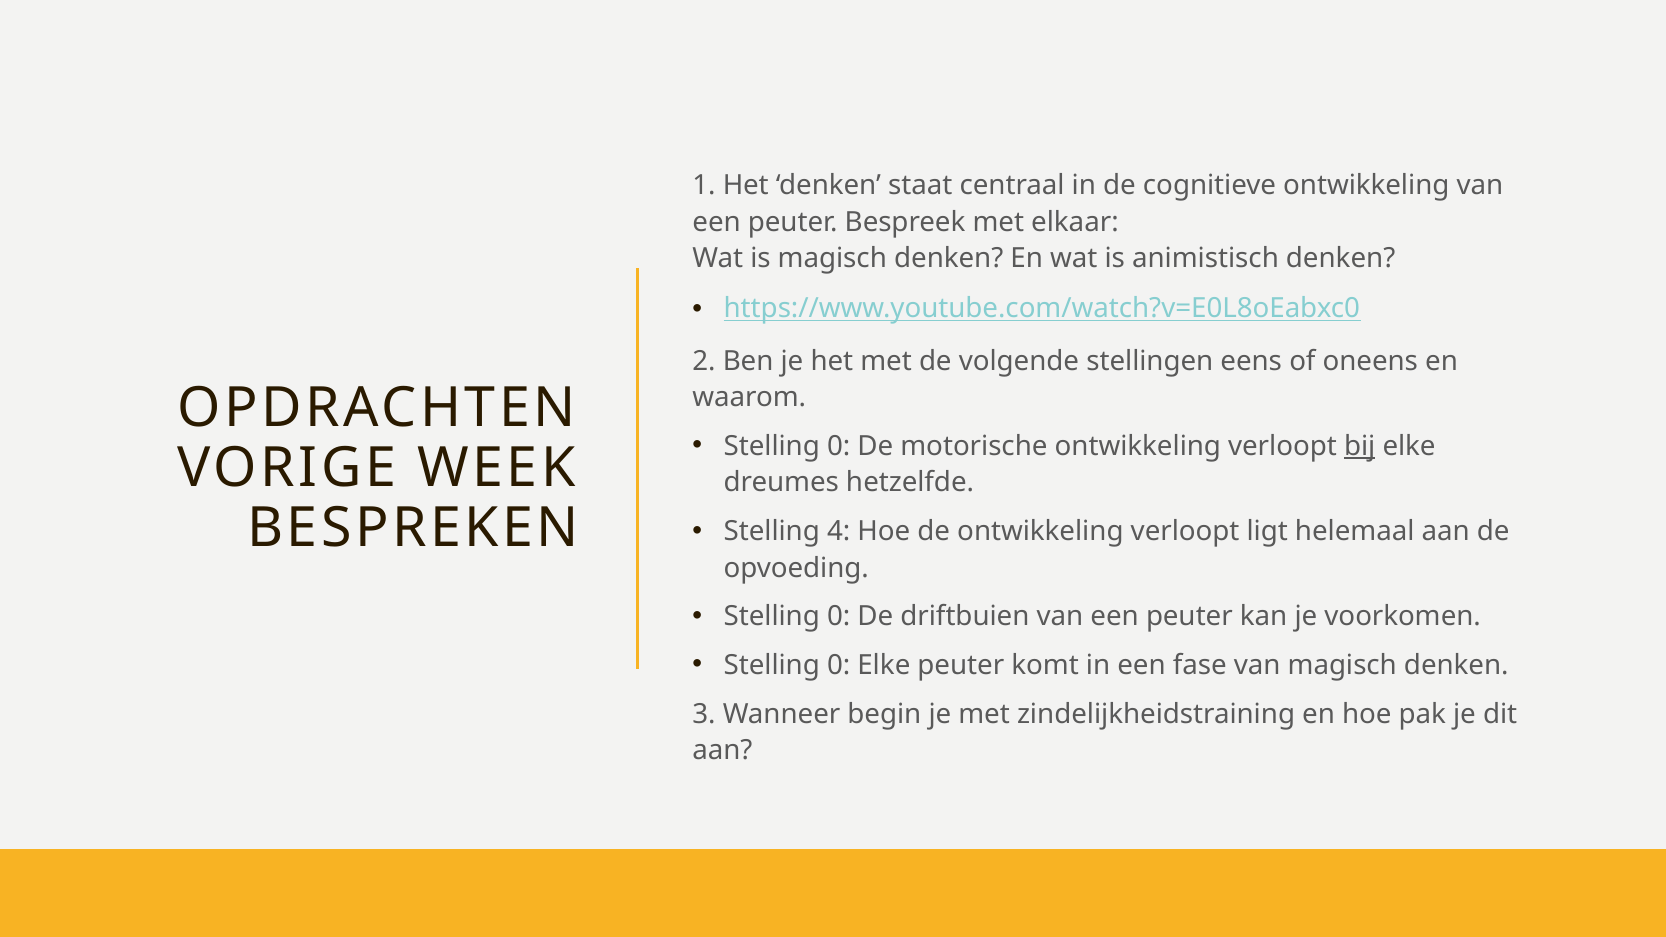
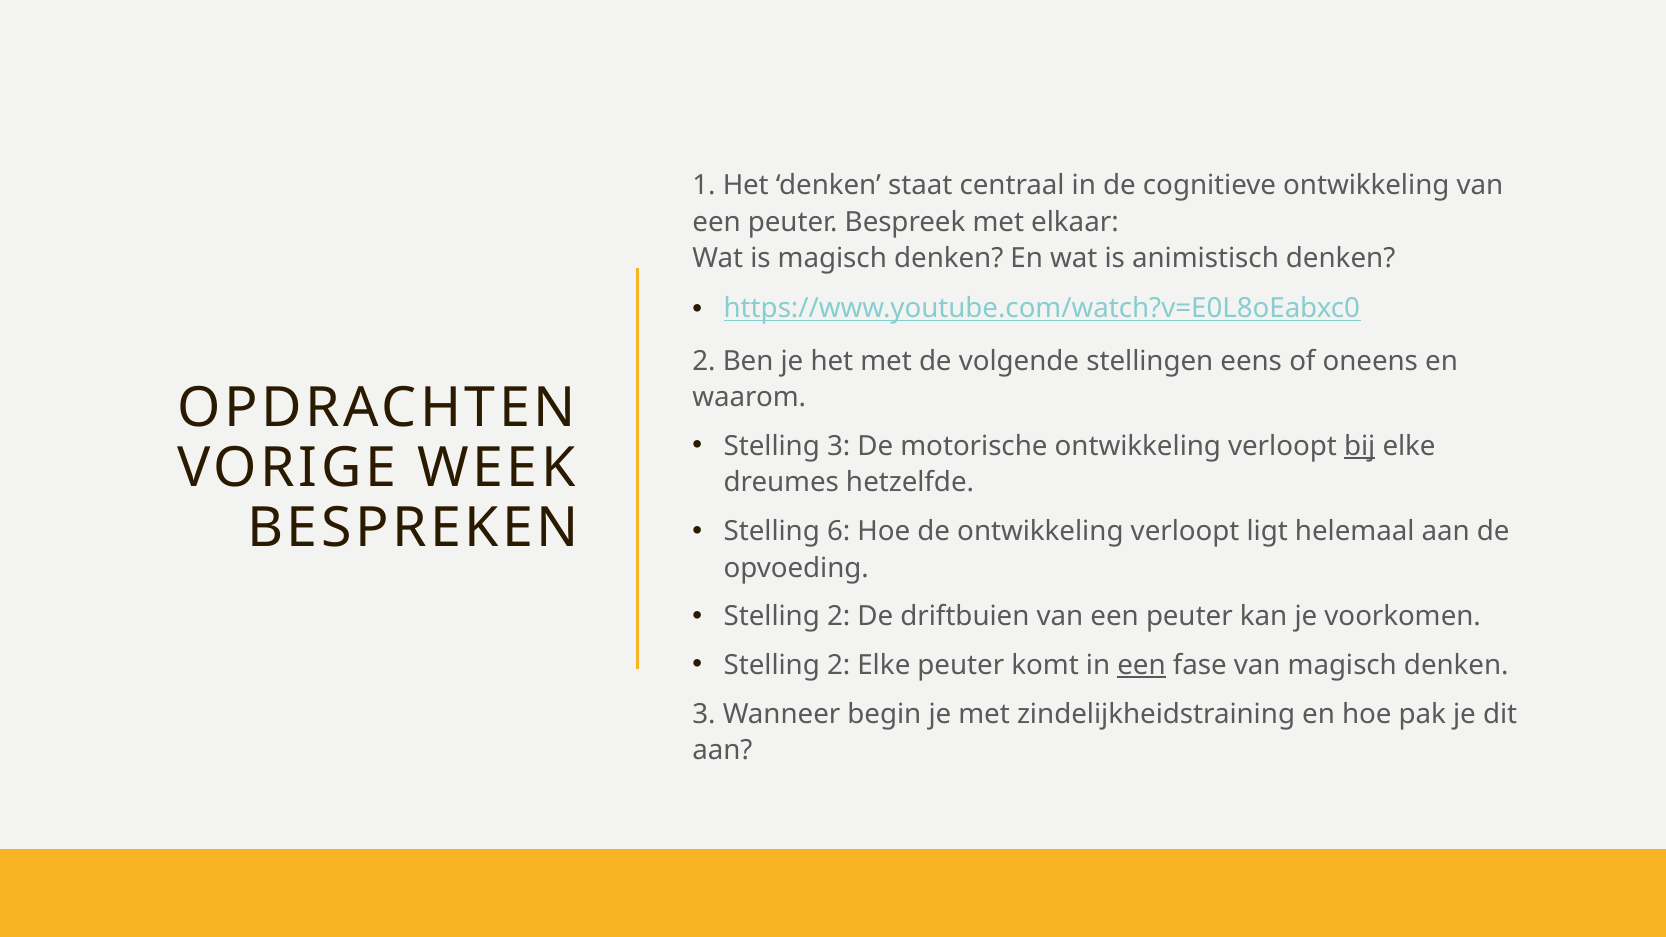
0 at (839, 446): 0 -> 3
4: 4 -> 6
0 at (839, 617): 0 -> 2
0 at (839, 665): 0 -> 2
een at (1141, 665) underline: none -> present
